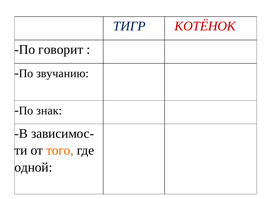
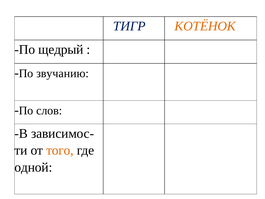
КОТЁНОК colour: red -> orange
говорит: говорит -> щедрый
знак: знак -> слов
